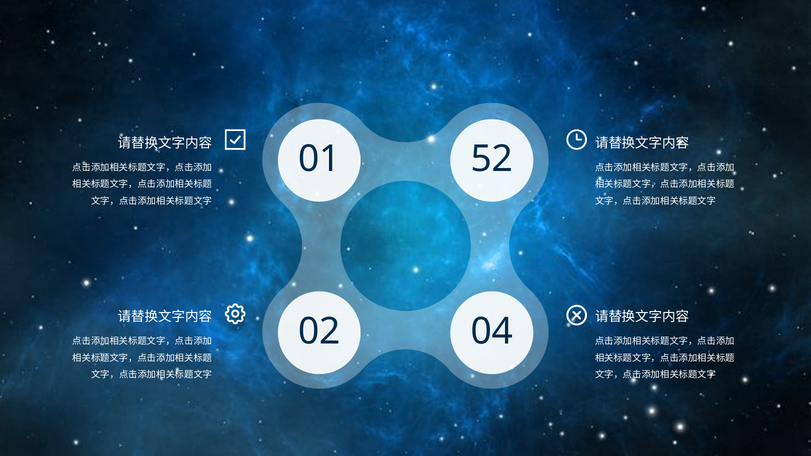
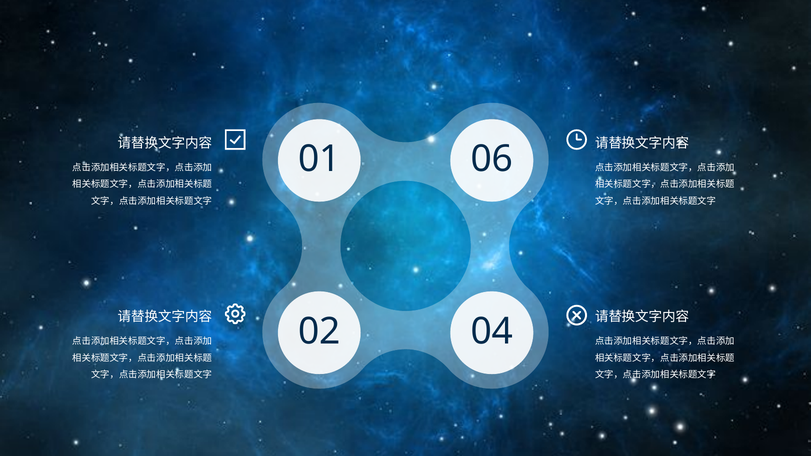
52: 52 -> 06
